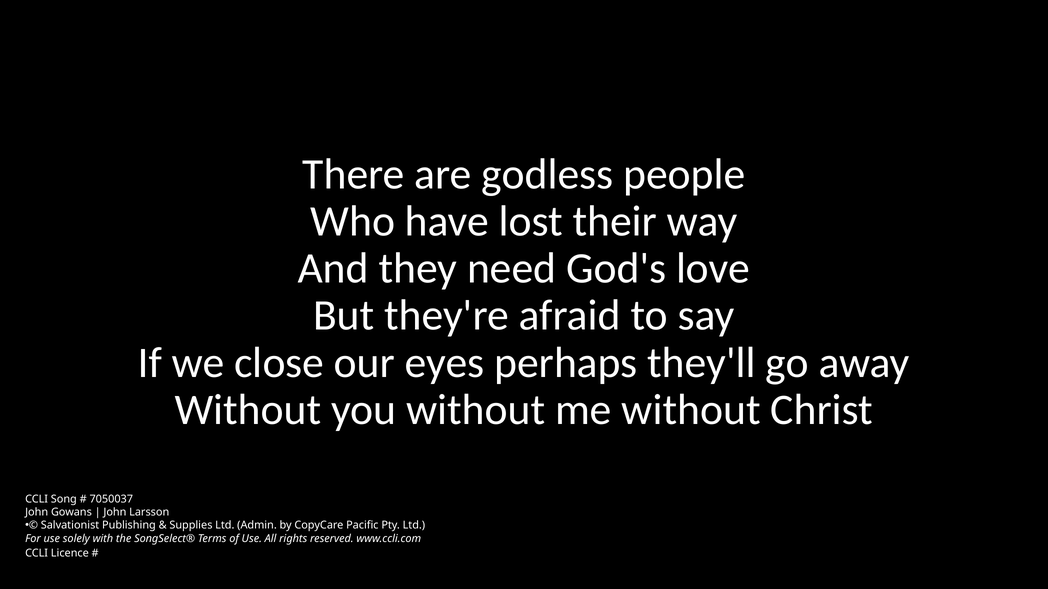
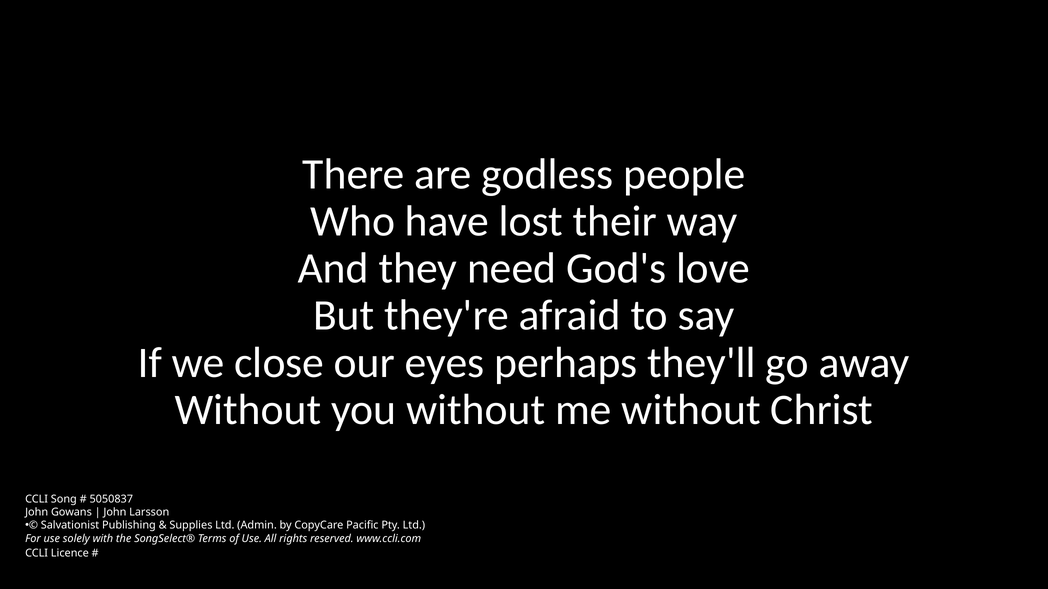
7050037: 7050037 -> 5050837
